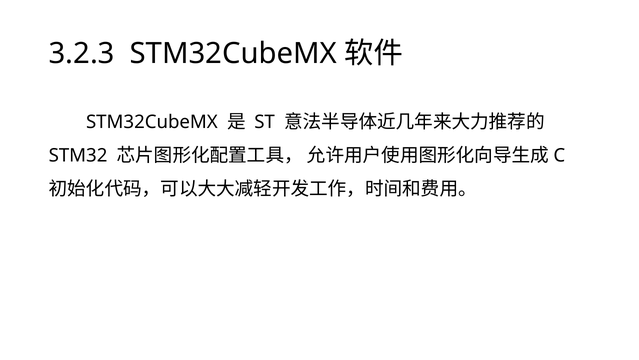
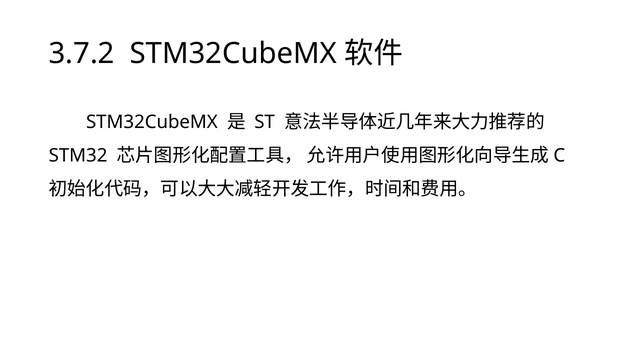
3.2.3: 3.2.3 -> 3.7.2
